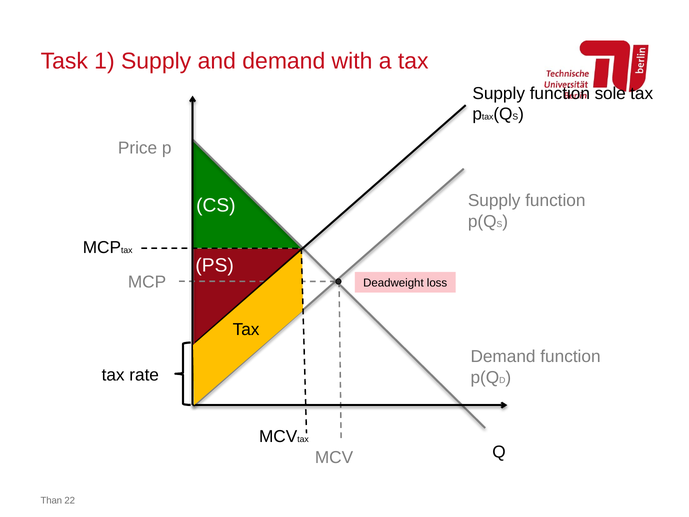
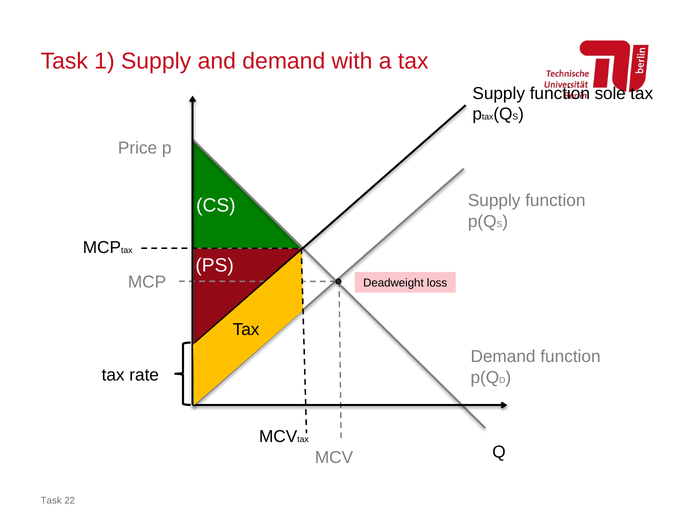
Than at (51, 501): Than -> Task
